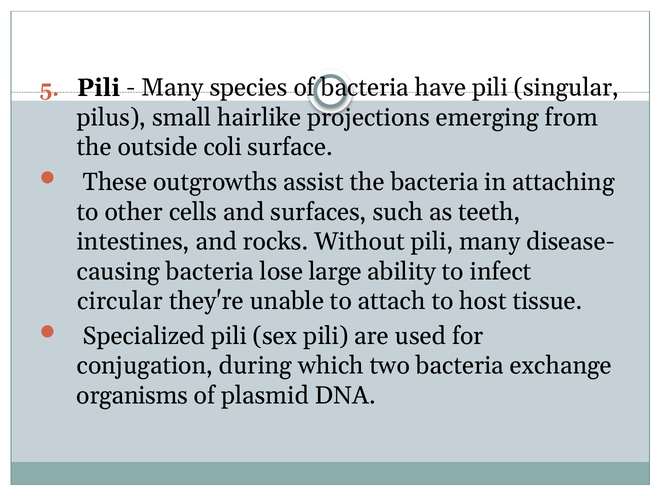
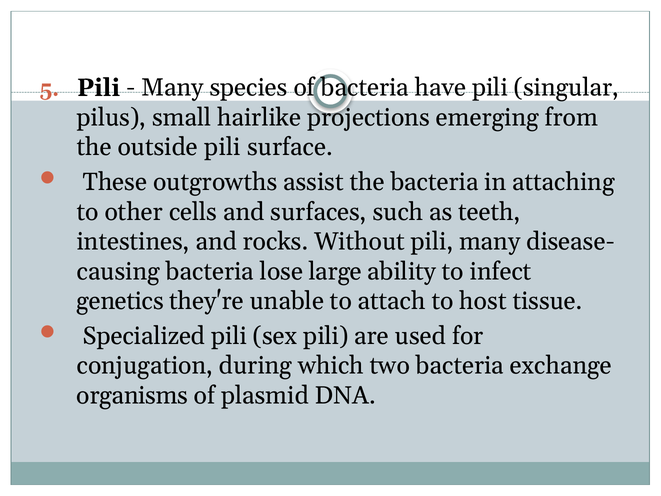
outside coli: coli -> pili
circular: circular -> genetics
